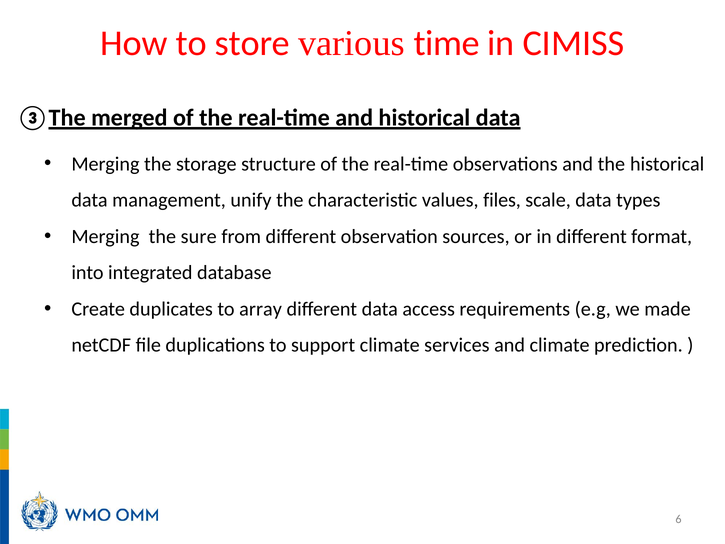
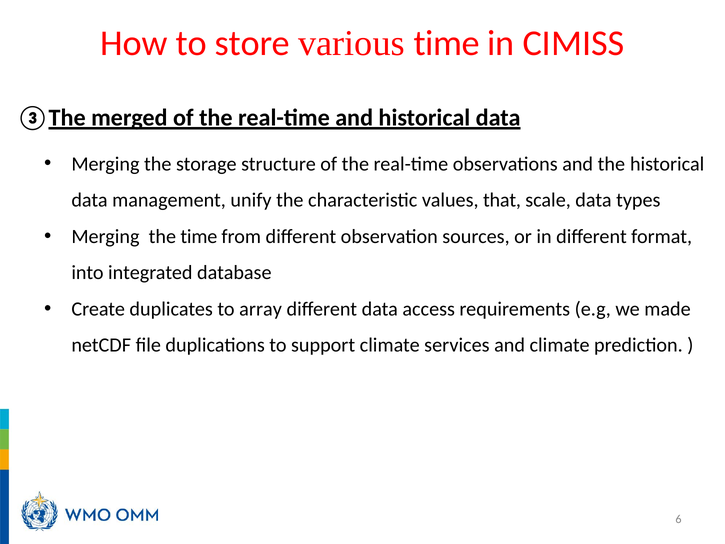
files: files -> that
the sure: sure -> time
